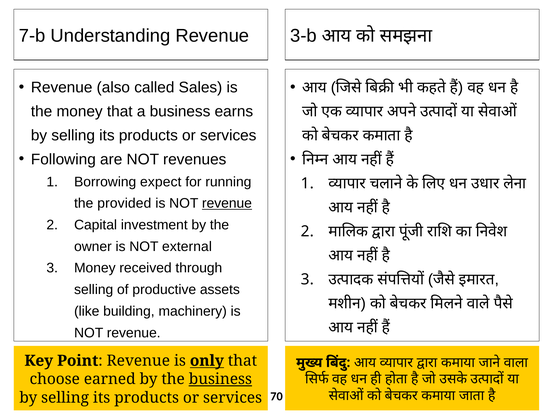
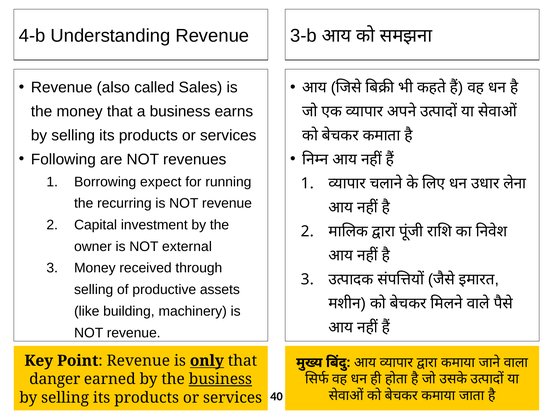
7-b: 7-b -> 4-b
provided: provided -> recurring
revenue at (227, 203) underline: present -> none
choose: choose -> danger
70: 70 -> 40
